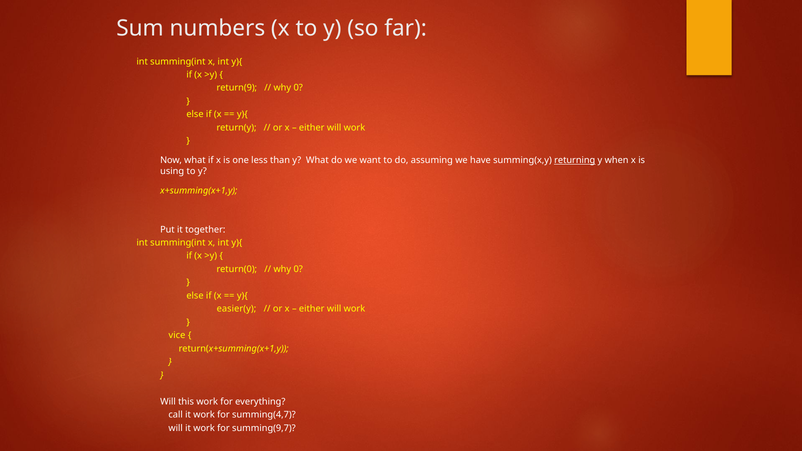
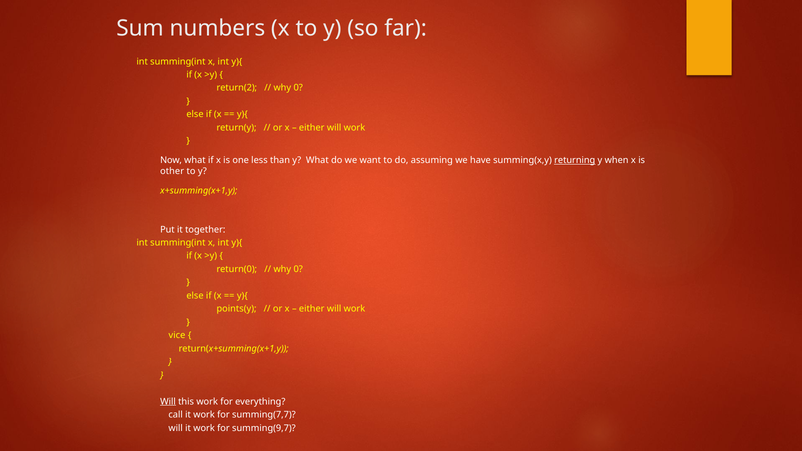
return(9: return(9 -> return(2
using: using -> other
easier(y: easier(y -> points(y
Will at (168, 402) underline: none -> present
summing(4,7: summing(4,7 -> summing(7,7
